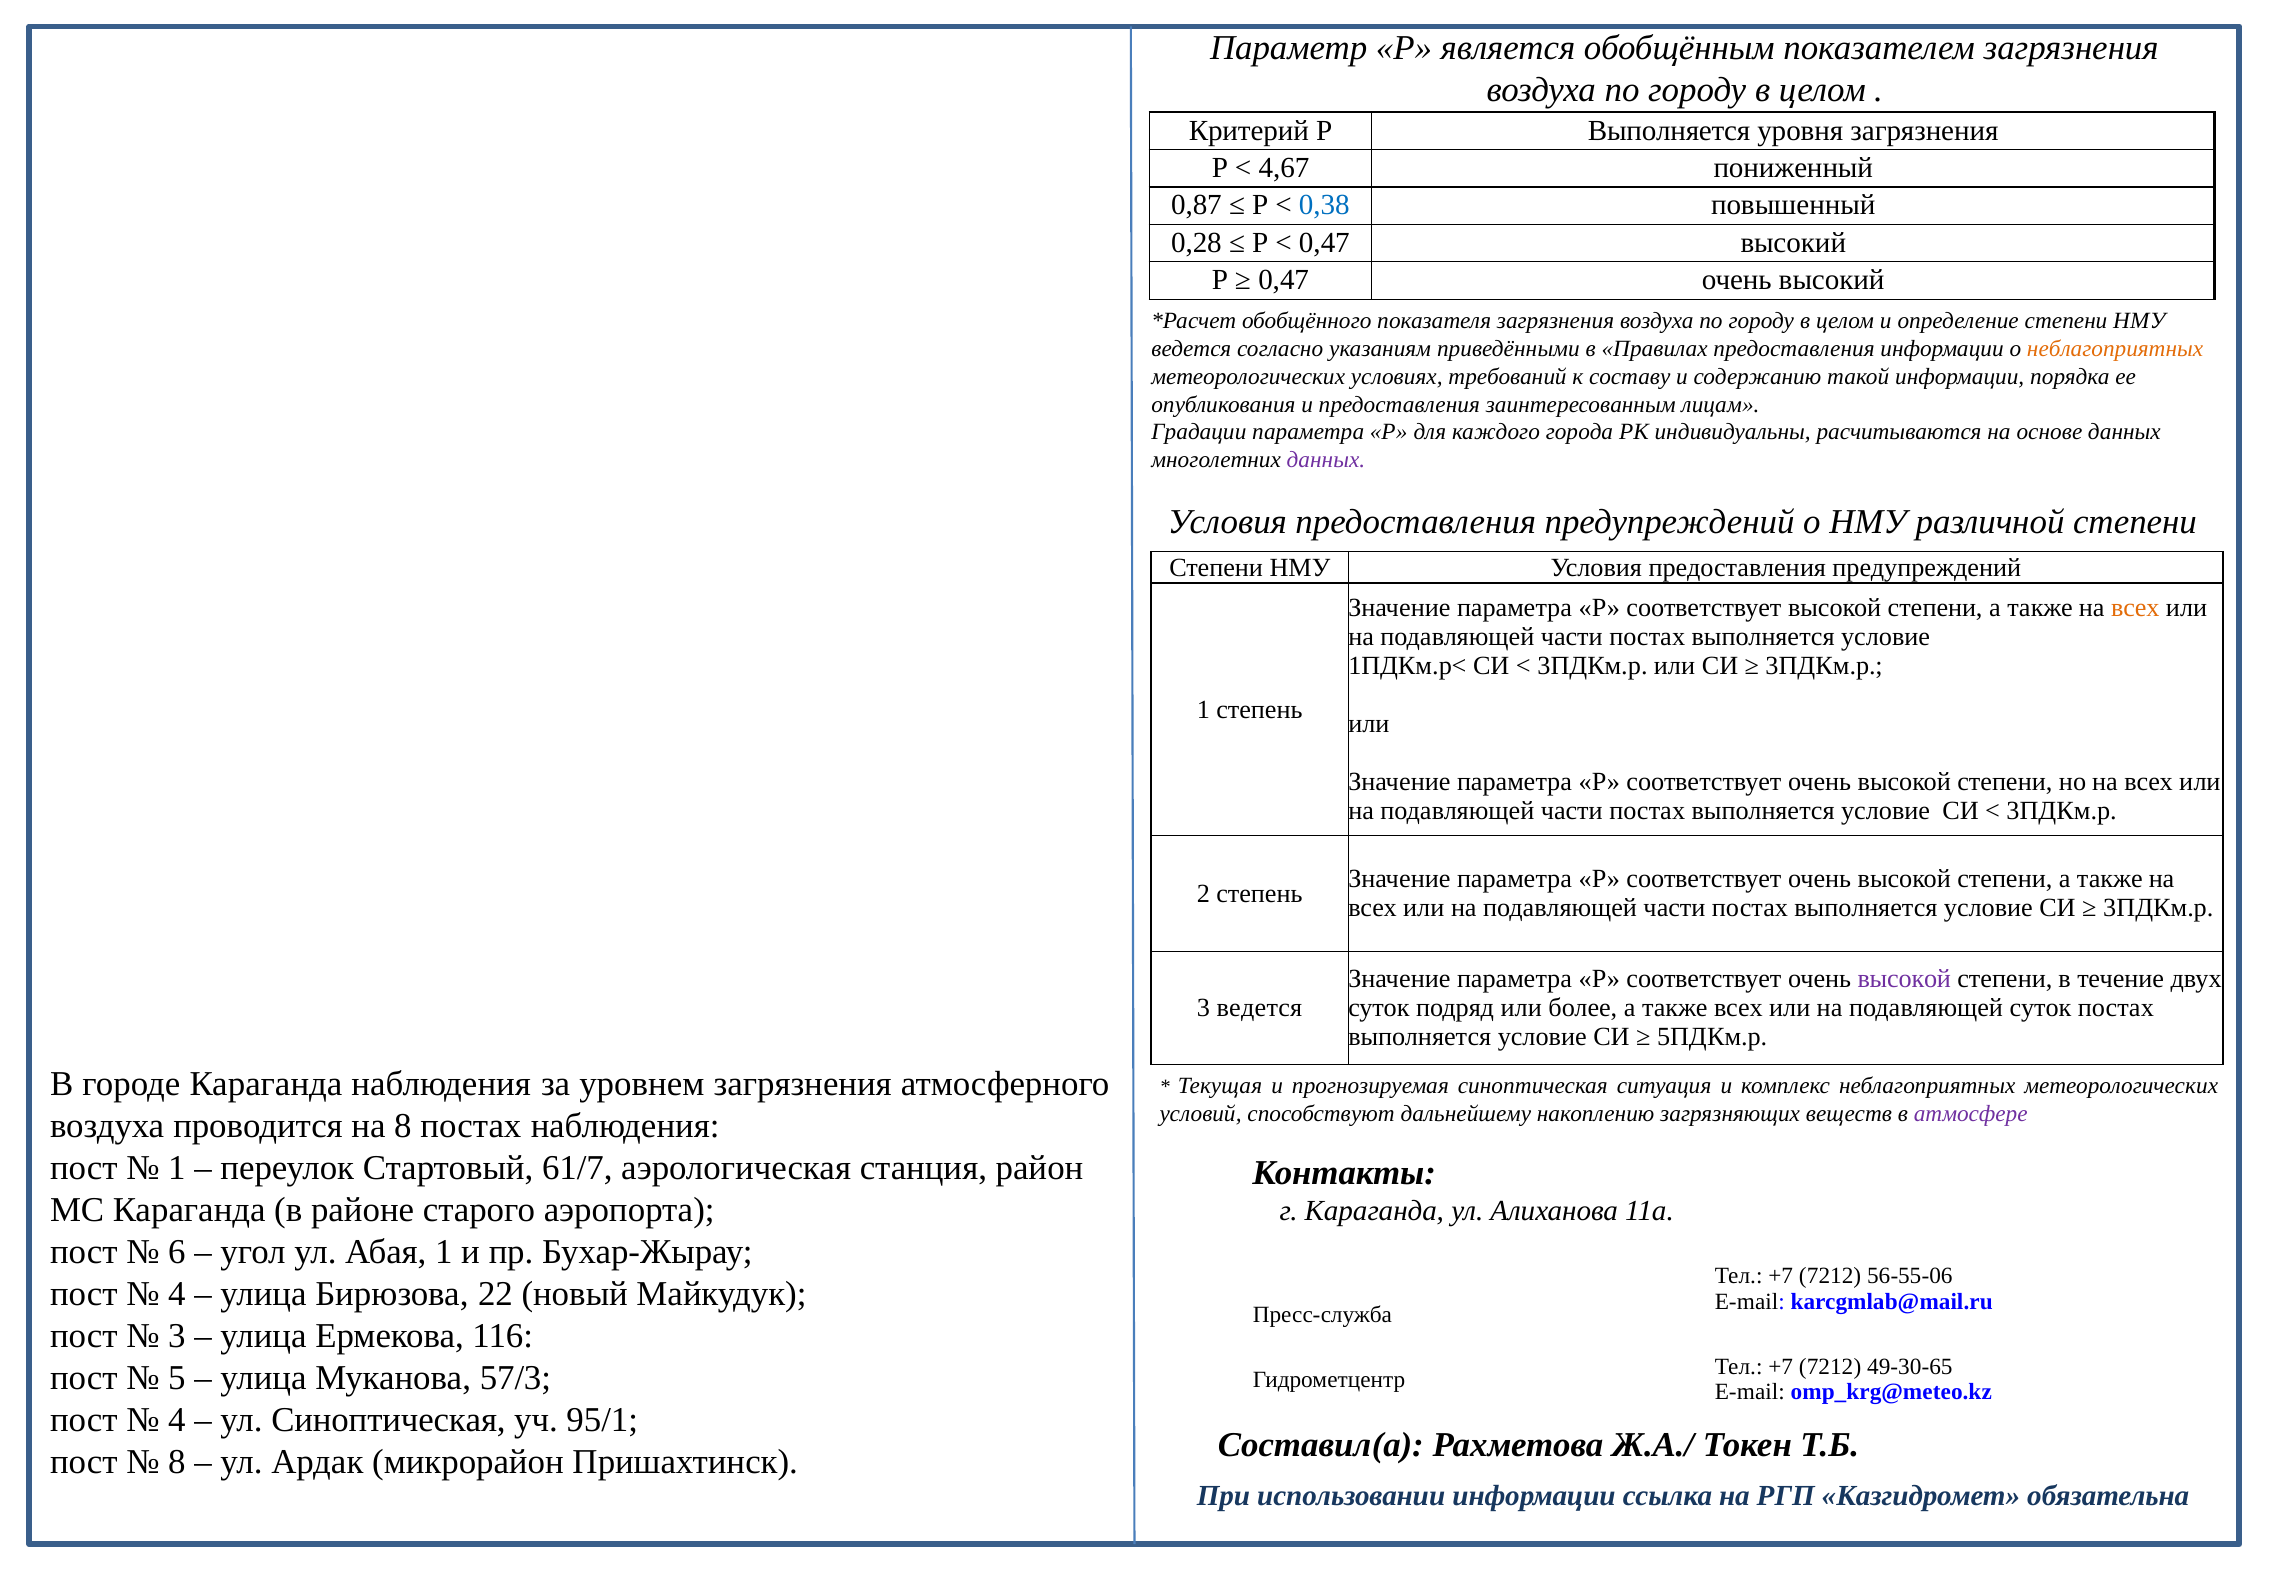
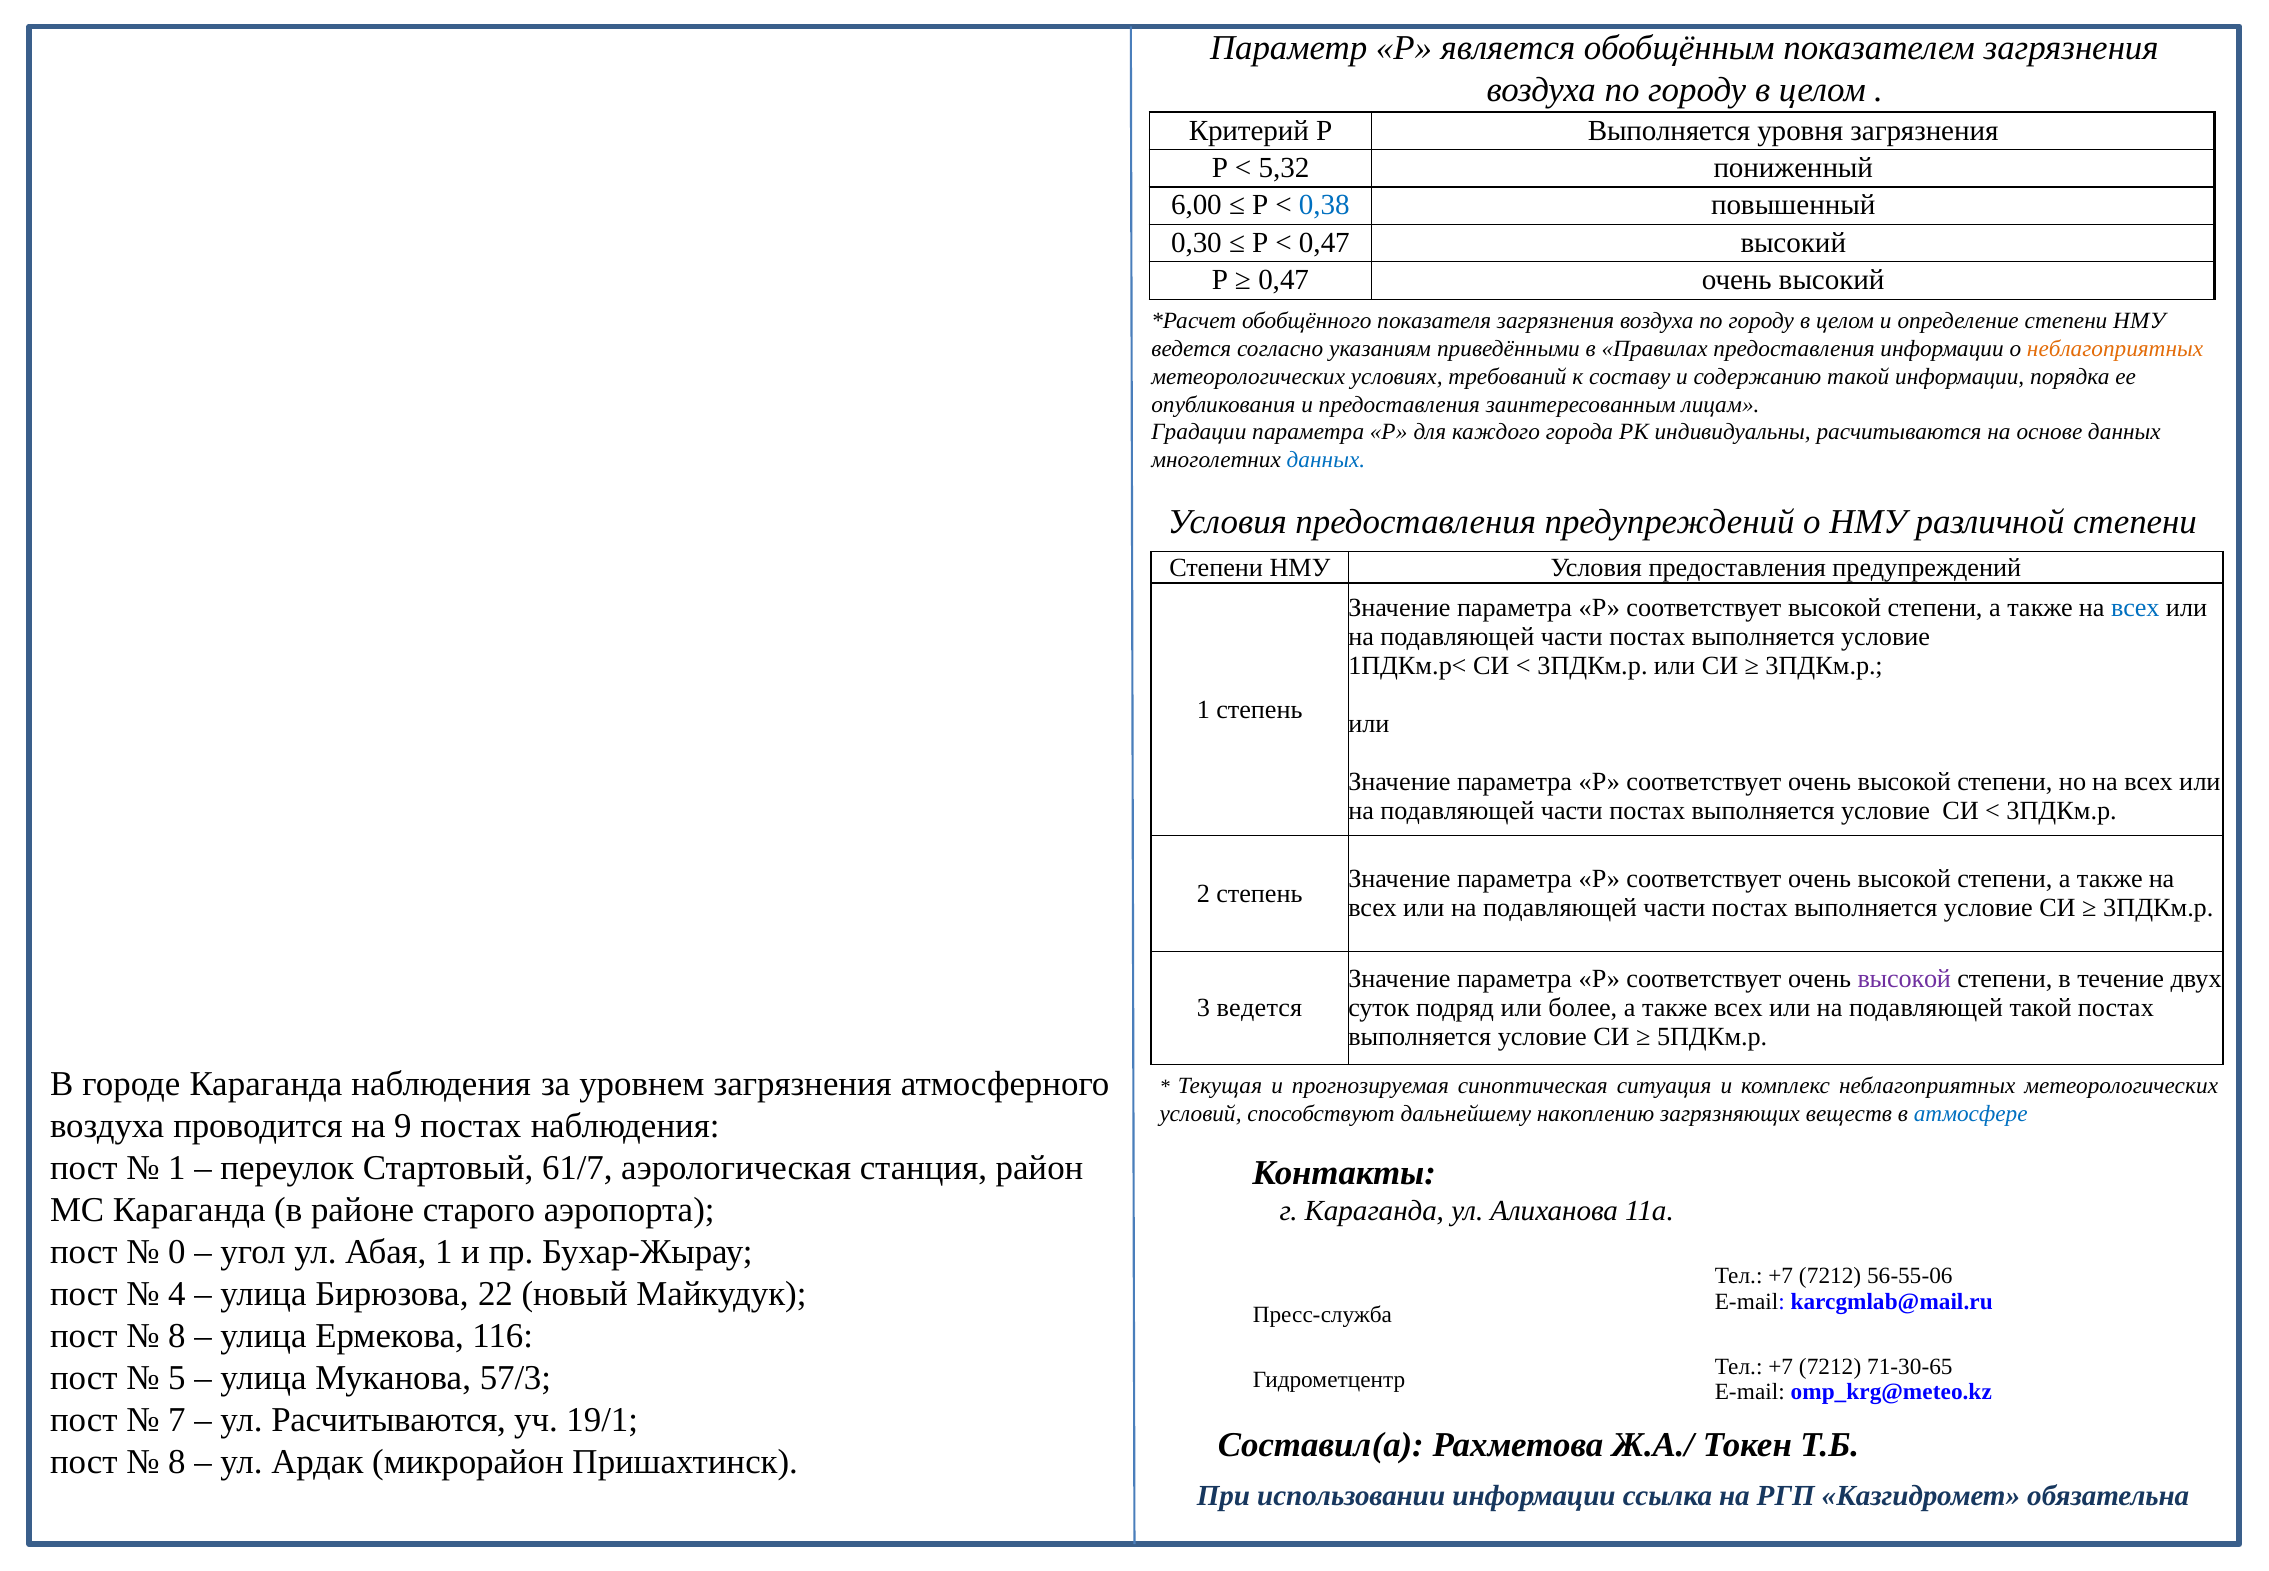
4,67: 4,67 -> 5,32
0,87: 0,87 -> 6,00
0,28: 0,28 -> 0,30
данных at (1326, 460) colour: purple -> blue
всех at (2135, 608) colour: orange -> blue
подавляющей суток: суток -> такой
атмосфере colour: purple -> blue
на 8: 8 -> 9
6: 6 -> 0
3 at (177, 1336): 3 -> 8
49-30-65: 49-30-65 -> 71-30-65
4 at (177, 1419): 4 -> 7
ул Синоптическая: Синоптическая -> Расчитываются
95/1: 95/1 -> 19/1
